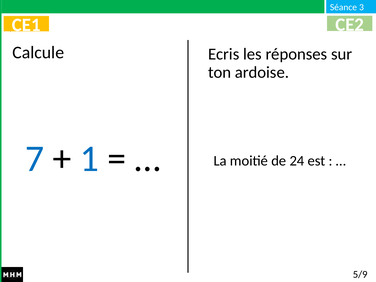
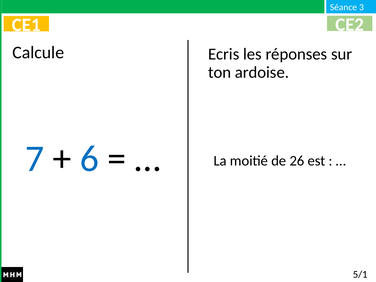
1: 1 -> 6
24: 24 -> 26
5/9: 5/9 -> 5/1
